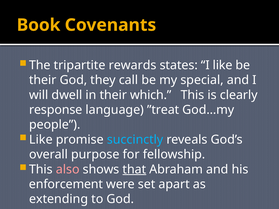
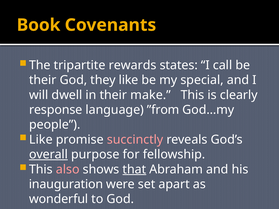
I like: like -> call
they call: call -> like
which: which -> make
”treat: ”treat -> ”from
succinctly colour: light blue -> pink
overall underline: none -> present
enforcement: enforcement -> inauguration
extending: extending -> wonderful
